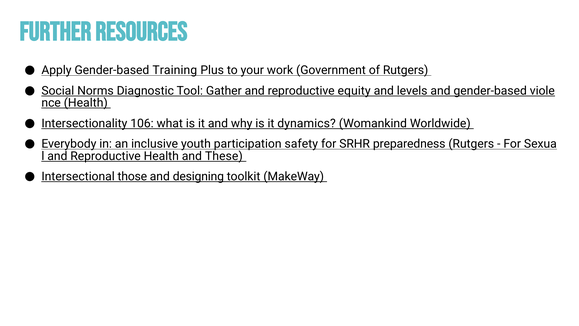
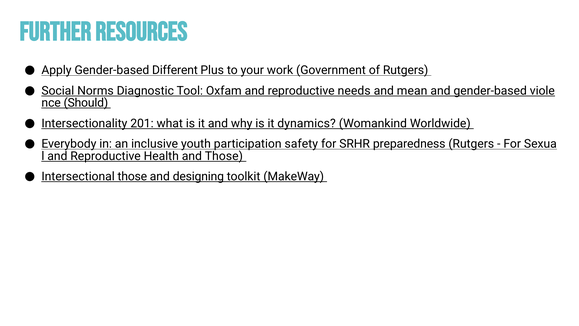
Training: Training -> Different
Gather: Gather -> Oxfam
equity: equity -> needs
levels: levels -> mean
Health at (86, 103): Health -> Should
106: 106 -> 201
and These: These -> Those
